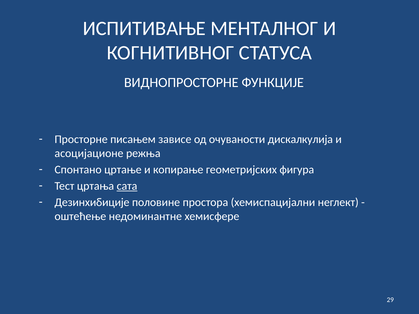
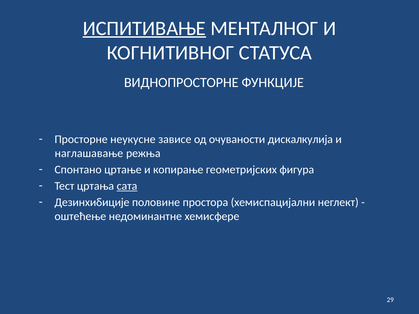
ИСПИТИВАЊЕ underline: none -> present
писањем: писањем -> неукусне
асоцијационе: асоцијационе -> наглашавање
